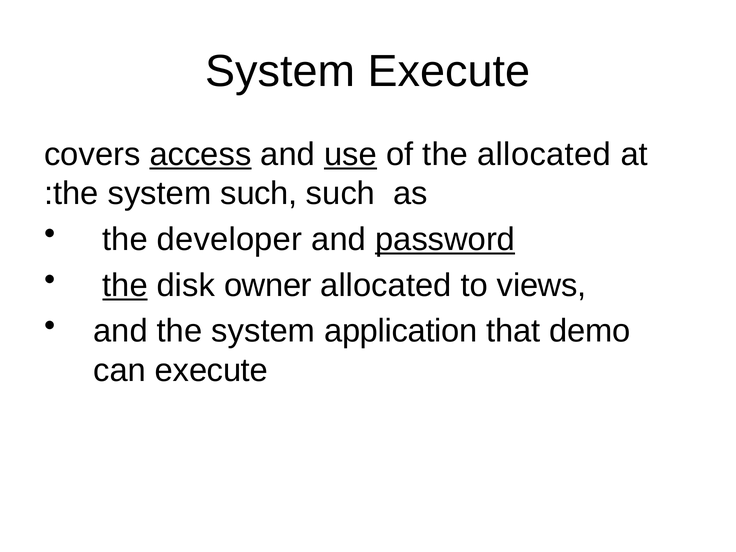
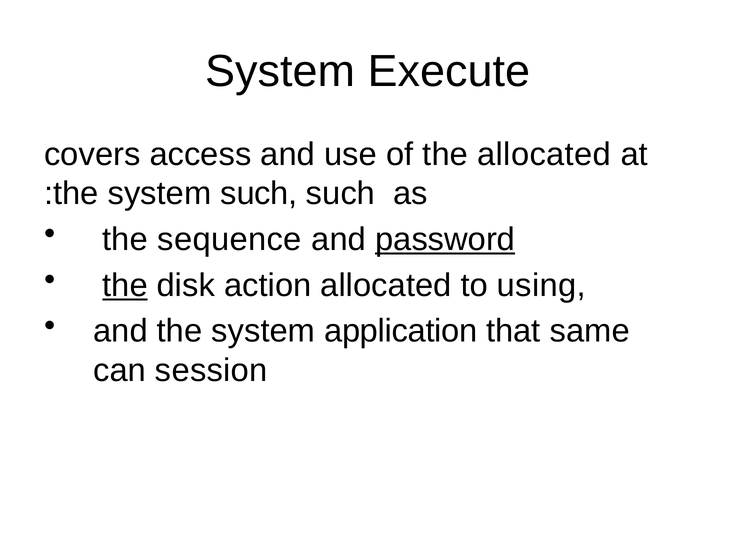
access underline: present -> none
use underline: present -> none
developer: developer -> sequence
owner: owner -> action
views: views -> using
demo: demo -> same
can execute: execute -> session
